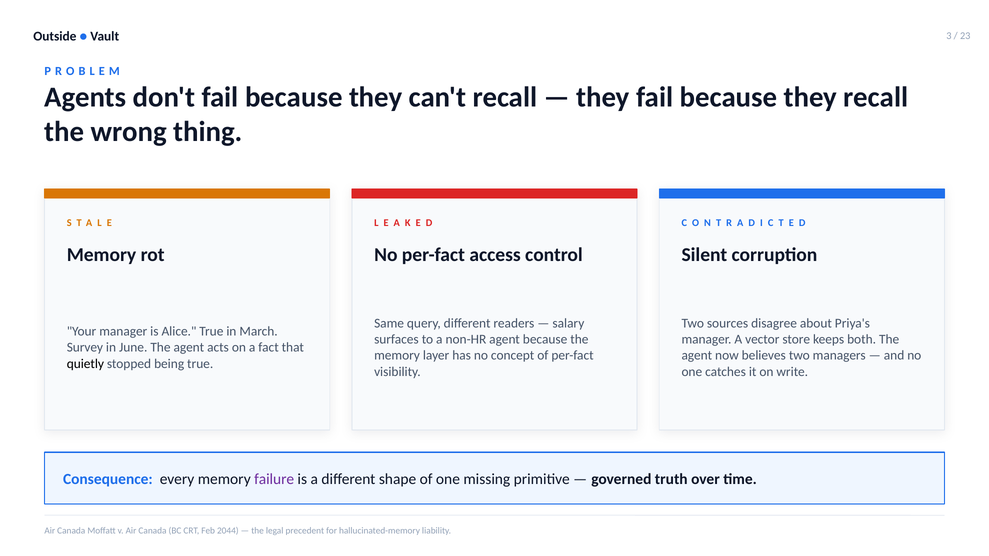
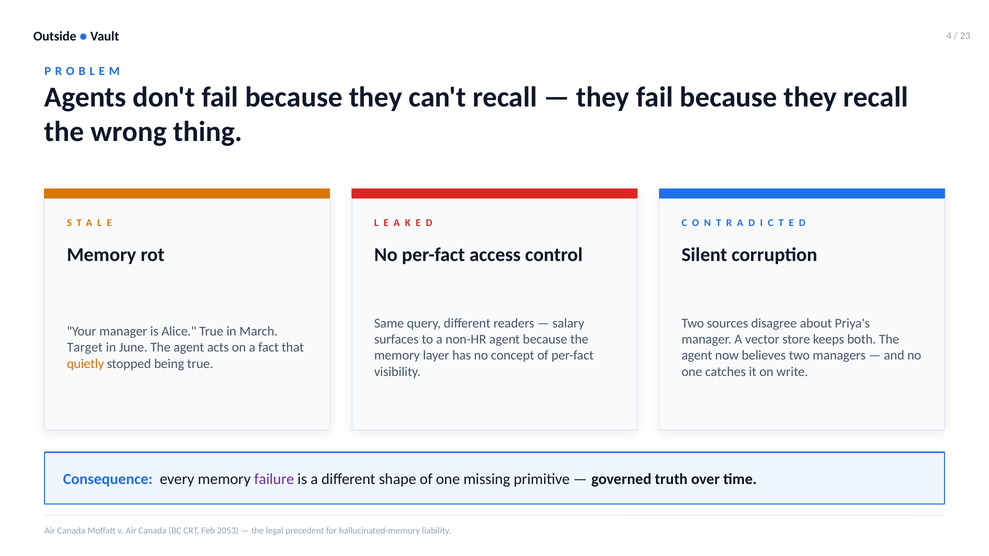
3: 3 -> 4
Survey: Survey -> Target
quietly colour: black -> orange
2044: 2044 -> 2053
